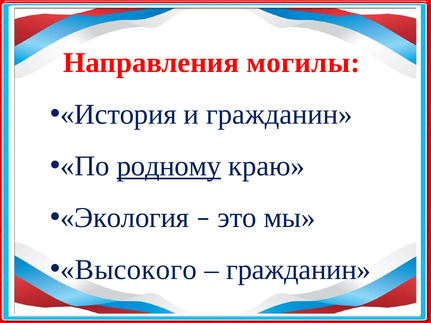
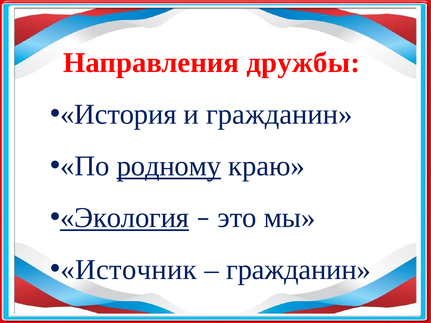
могилы: могилы -> дружбы
Экология underline: none -> present
Высокого: Высокого -> Источник
